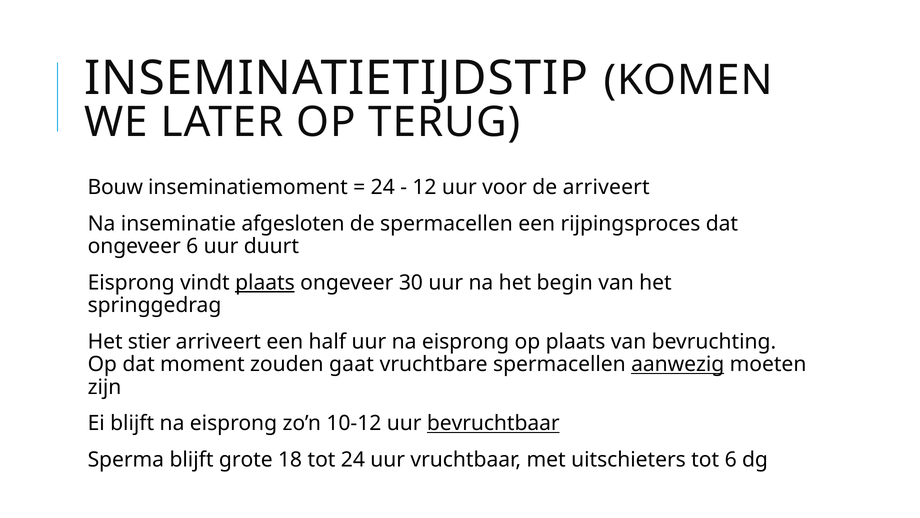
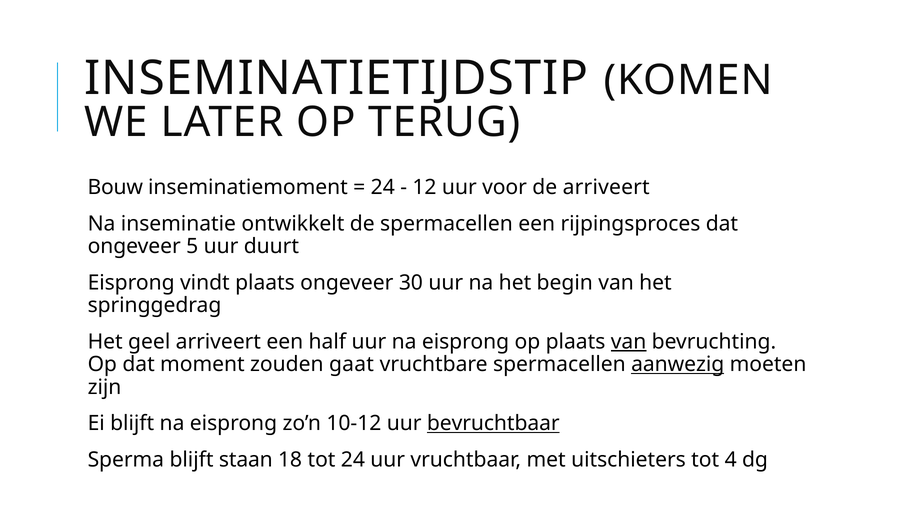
afgesloten: afgesloten -> ontwikkelt
ongeveer 6: 6 -> 5
plaats at (265, 282) underline: present -> none
stier: stier -> geel
van at (629, 341) underline: none -> present
grote: grote -> staan
tot 6: 6 -> 4
